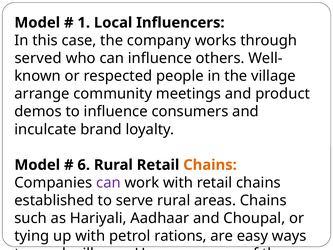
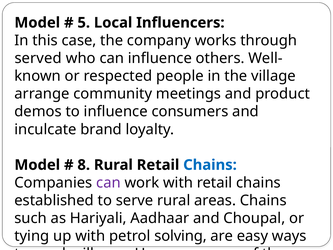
1: 1 -> 5
6: 6 -> 8
Chains at (210, 165) colour: orange -> blue
rations: rations -> solving
